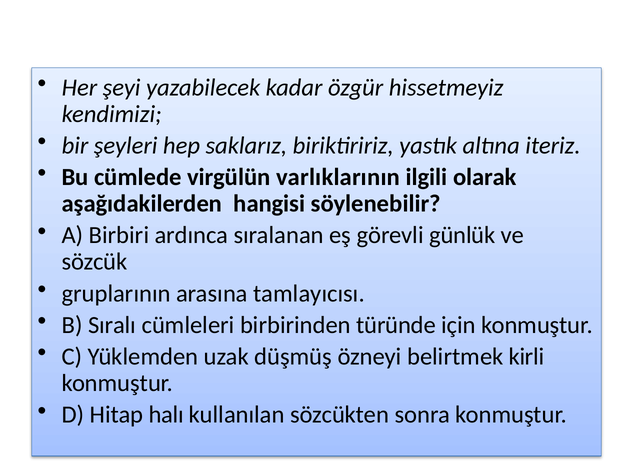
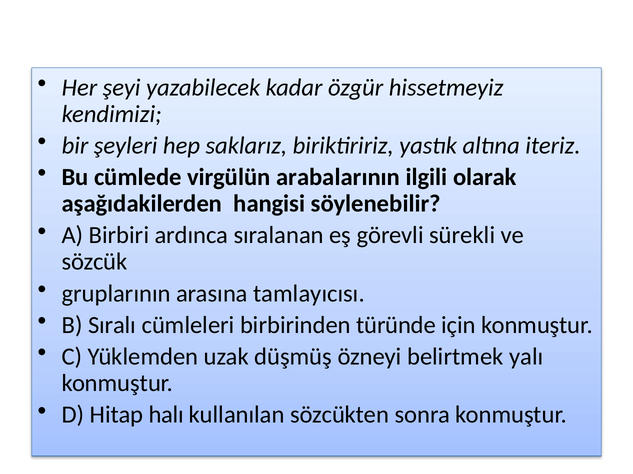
varlıklarının: varlıklarının -> arabalarının
günlük: günlük -> sürekli
kirli: kirli -> yalı
